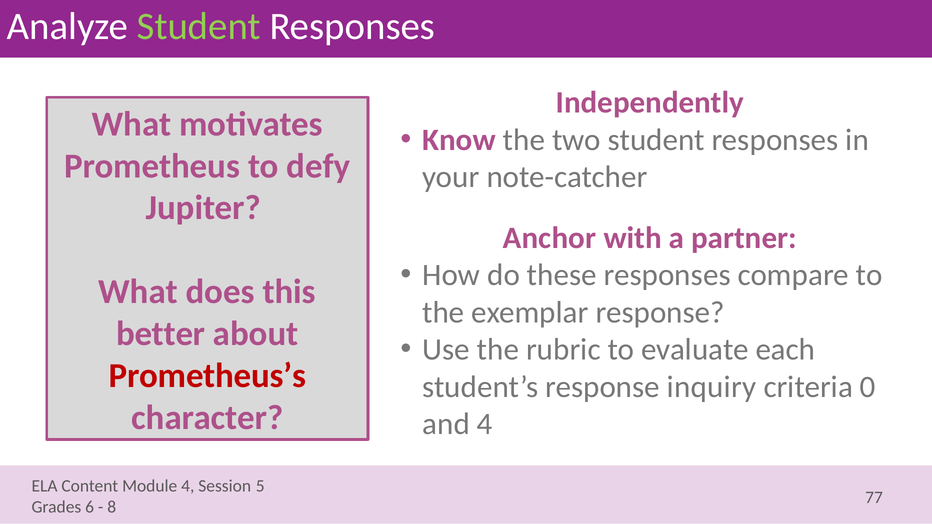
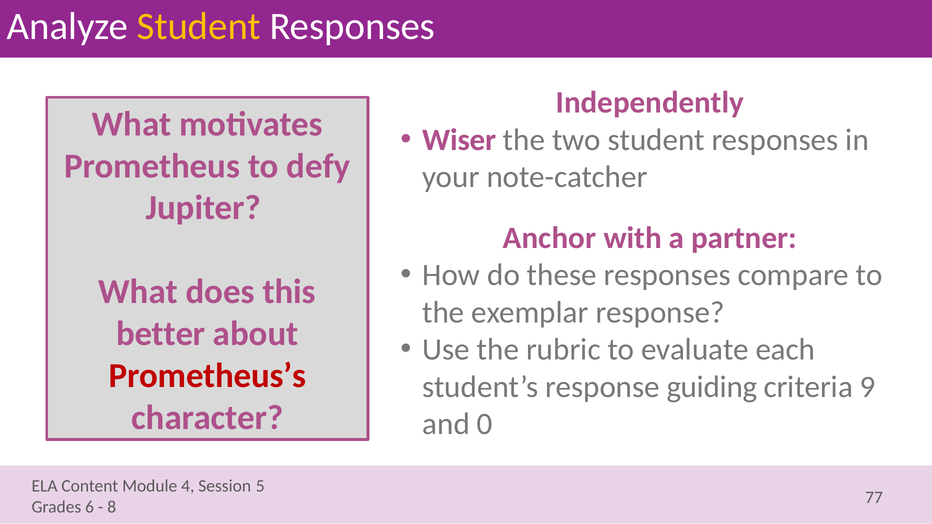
Student at (199, 26) colour: light green -> yellow
Know: Know -> Wiser
inquiry: inquiry -> guiding
0: 0 -> 9
and 4: 4 -> 0
